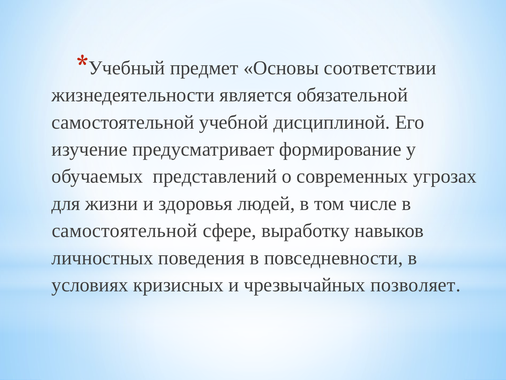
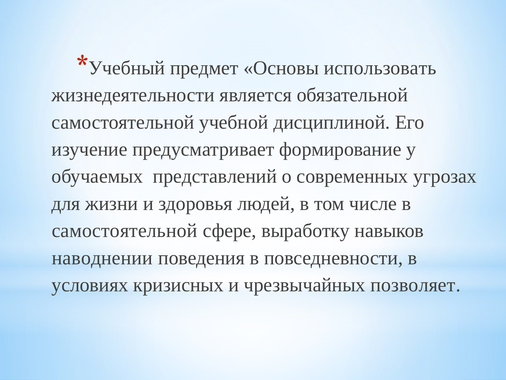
соответствии: соответствии -> использовать
личностных: личностных -> наводнении
